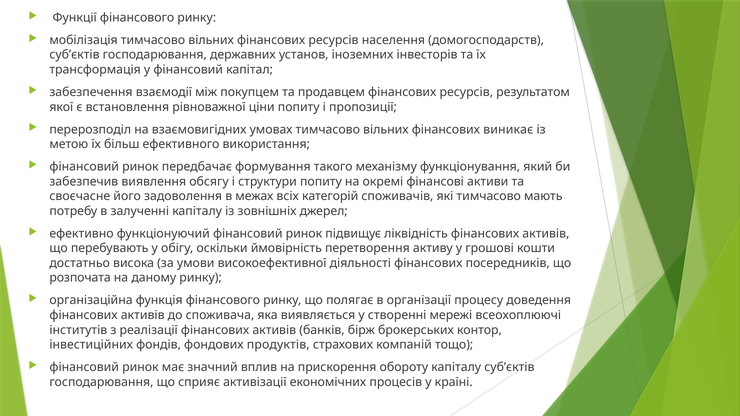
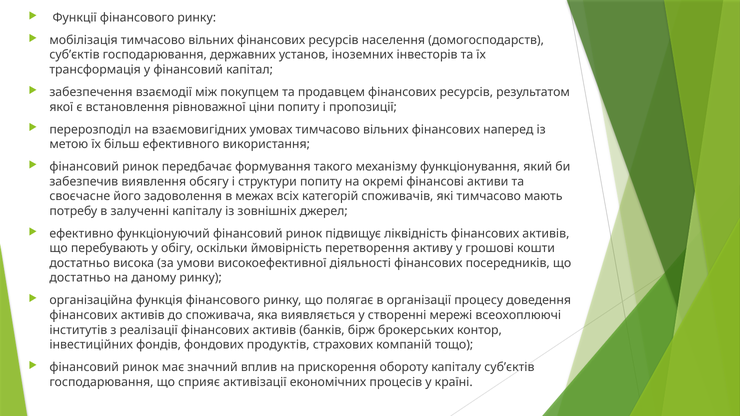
виникає: виникає -> наперед
розпочата at (80, 278): розпочата -> достатньо
